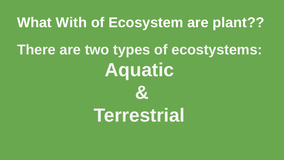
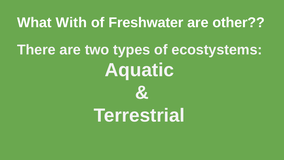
Ecosystem: Ecosystem -> Freshwater
plant: plant -> other
